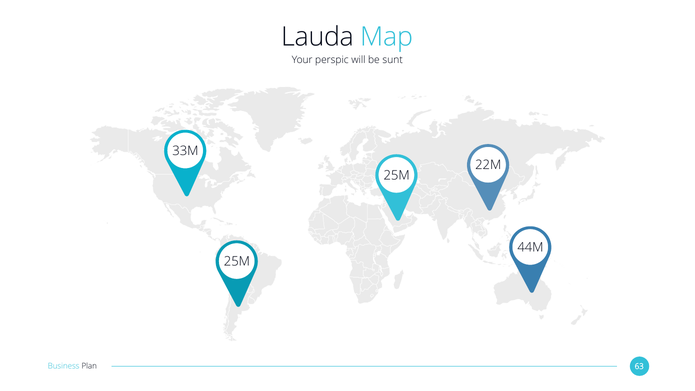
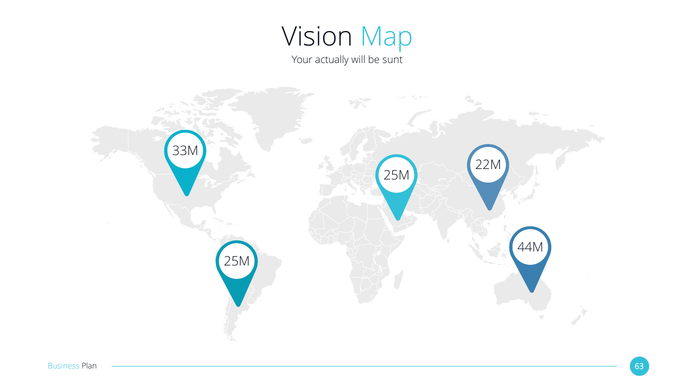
Lauda: Lauda -> Vision
perspic: perspic -> actually
